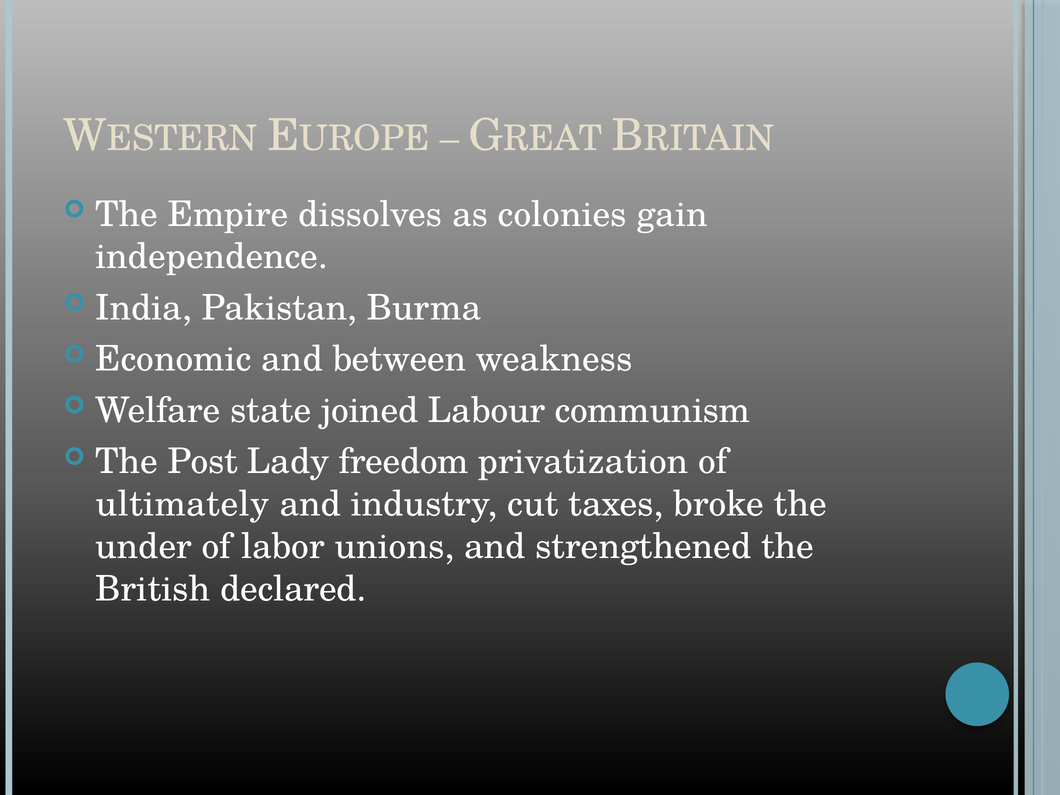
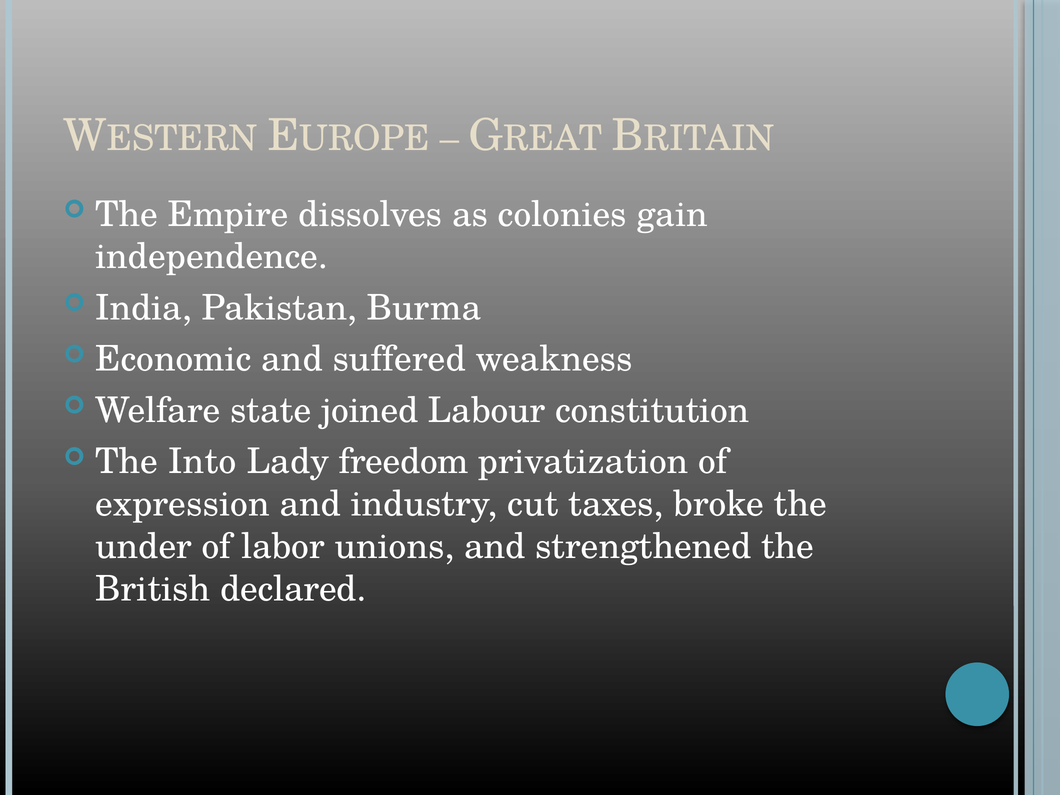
between: between -> suffered
communism: communism -> constitution
Post: Post -> Into
ultimately: ultimately -> expression
